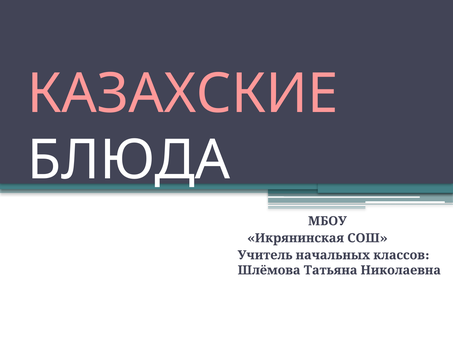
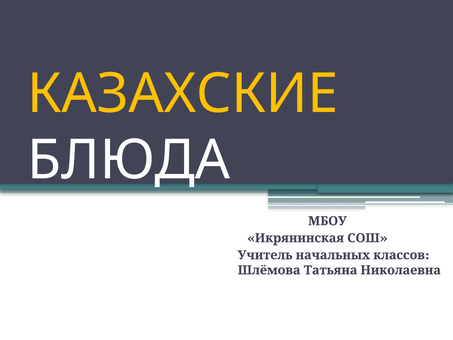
КАЗАХСКИЕ colour: pink -> yellow
